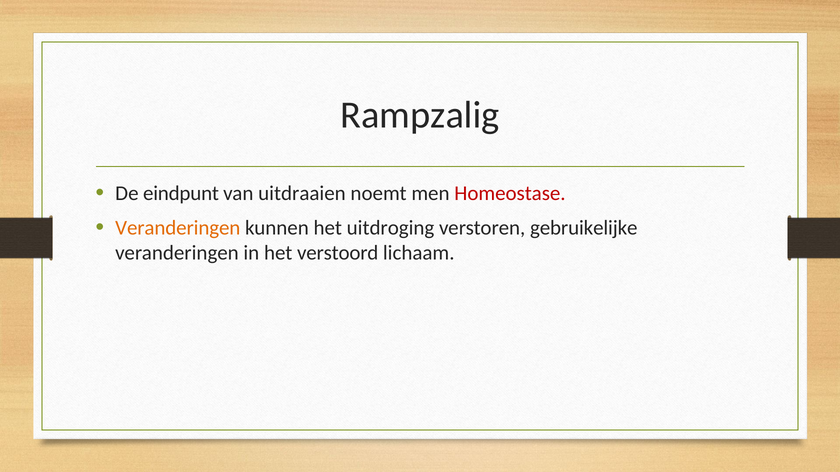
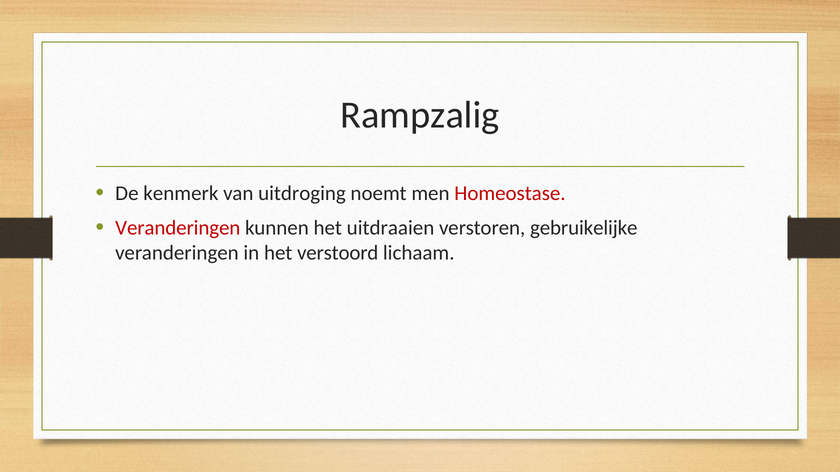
eindpunt: eindpunt -> kenmerk
uitdraaien: uitdraaien -> uitdroging
Veranderingen at (178, 228) colour: orange -> red
uitdroging: uitdroging -> uitdraaien
